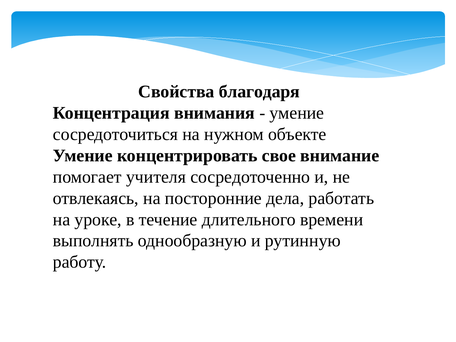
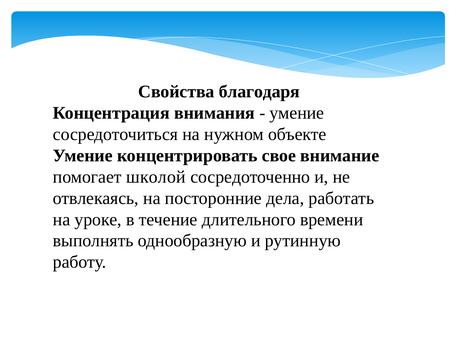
учителя: учителя -> школой
